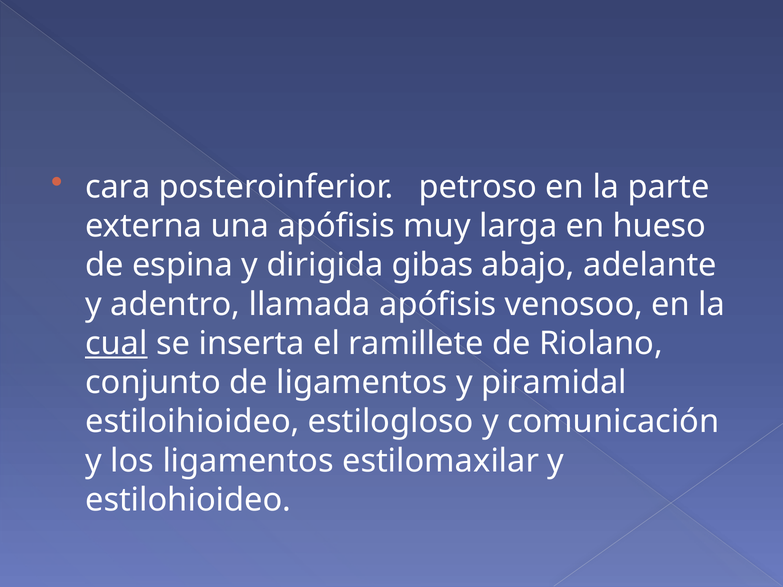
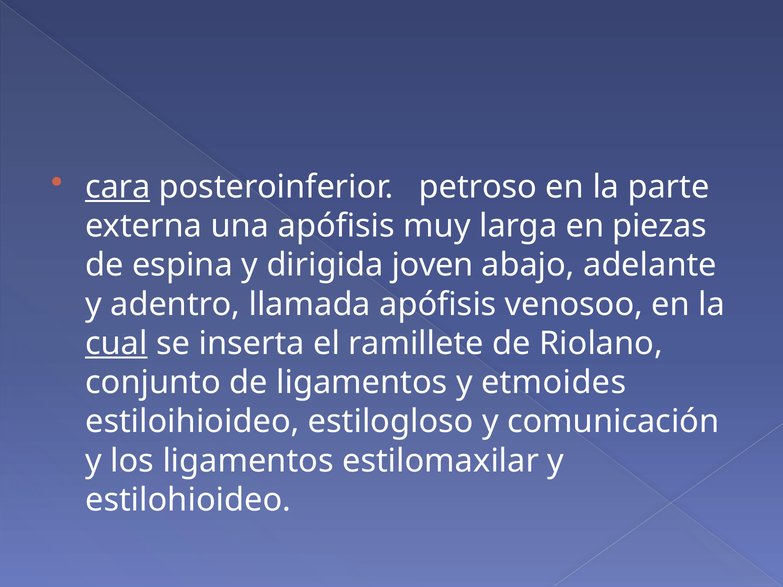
cara underline: none -> present
hueso: hueso -> piezas
gibas: gibas -> joven
piramidal: piramidal -> etmoides
